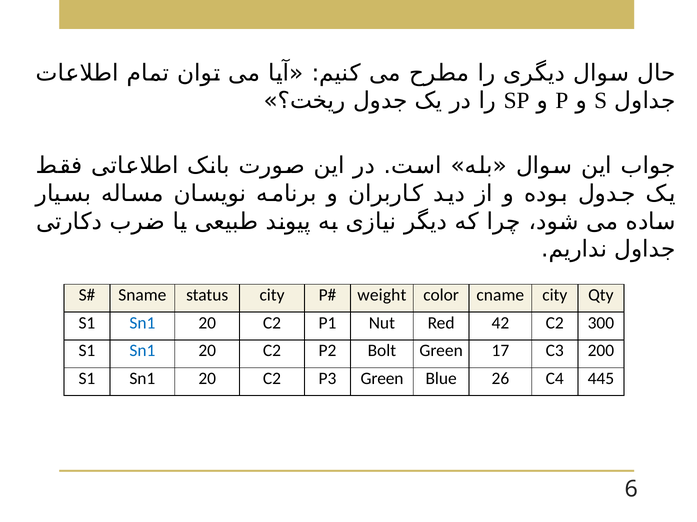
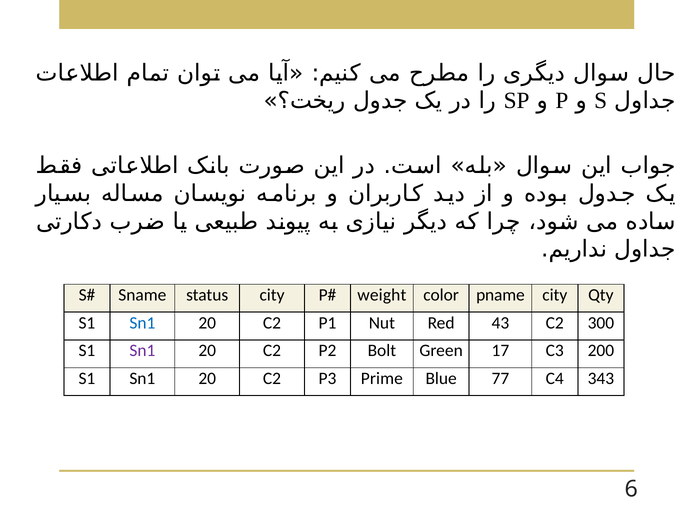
cname: cname -> pname
42: 42 -> 43
Sn1 at (142, 351) colour: blue -> purple
P3 Green: Green -> Prime
26: 26 -> 77
445: 445 -> 343
